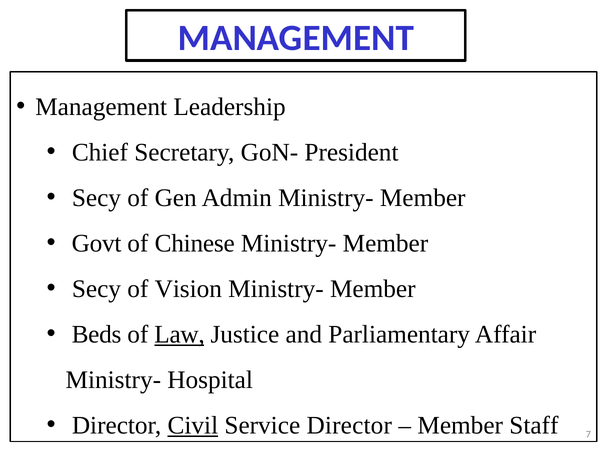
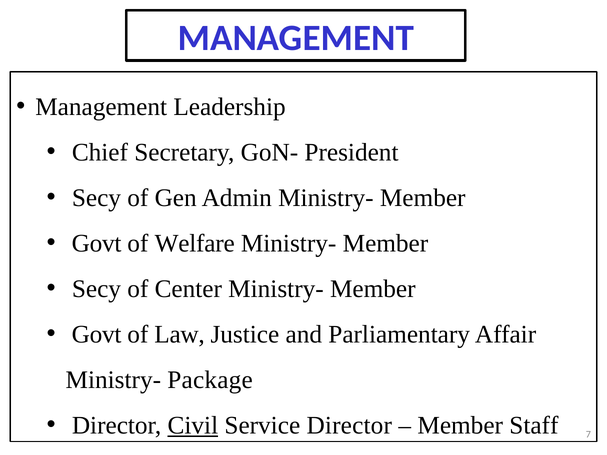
Chinese: Chinese -> Welfare
Vision: Vision -> Center
Beds at (97, 334): Beds -> Govt
Law underline: present -> none
Hospital: Hospital -> Package
